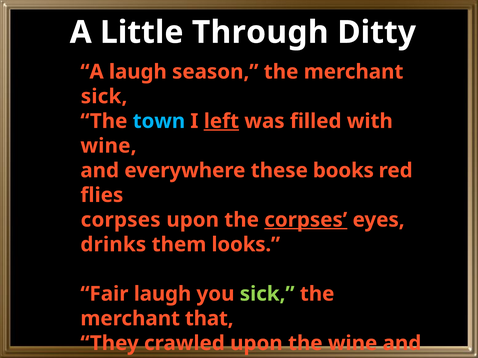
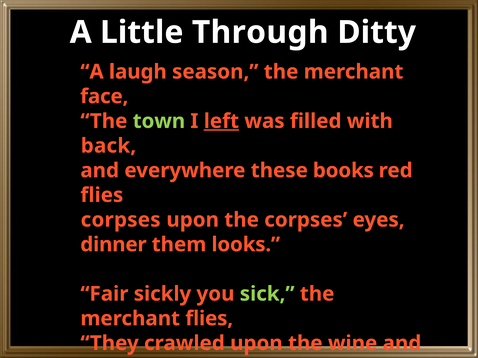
sick at (104, 97): sick -> face
town colour: light blue -> light green
wine at (108, 146): wine -> back
corpses at (306, 220) underline: present -> none
drinks: drinks -> dinner
Fair laugh: laugh -> sickly
merchant that: that -> flies
